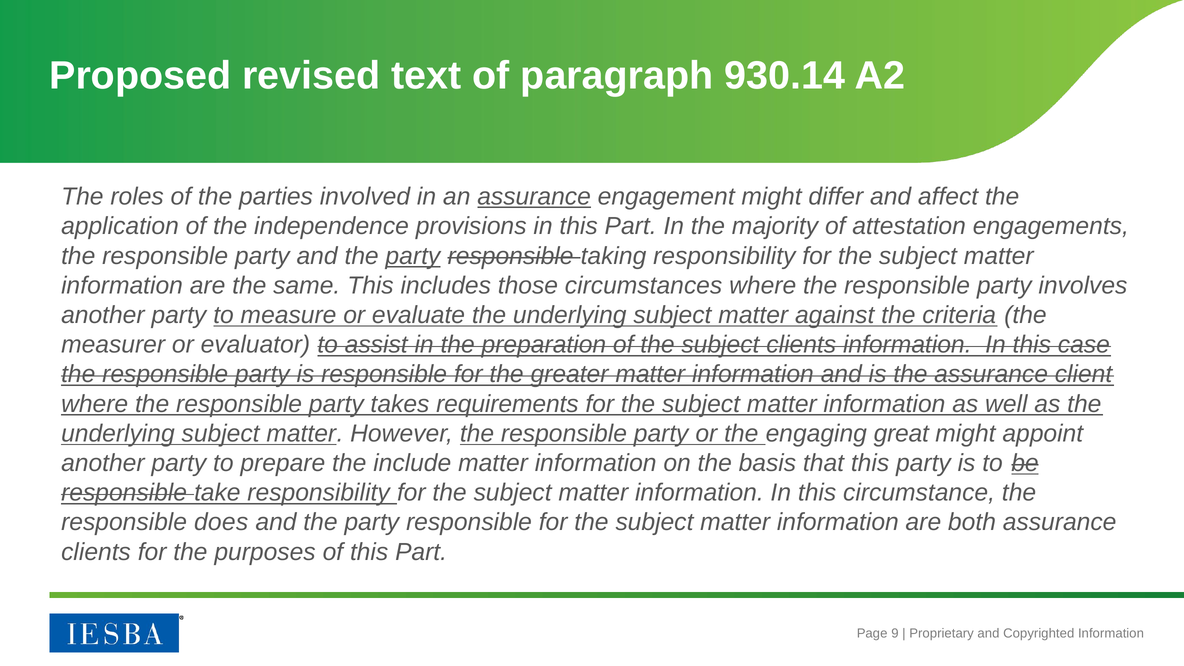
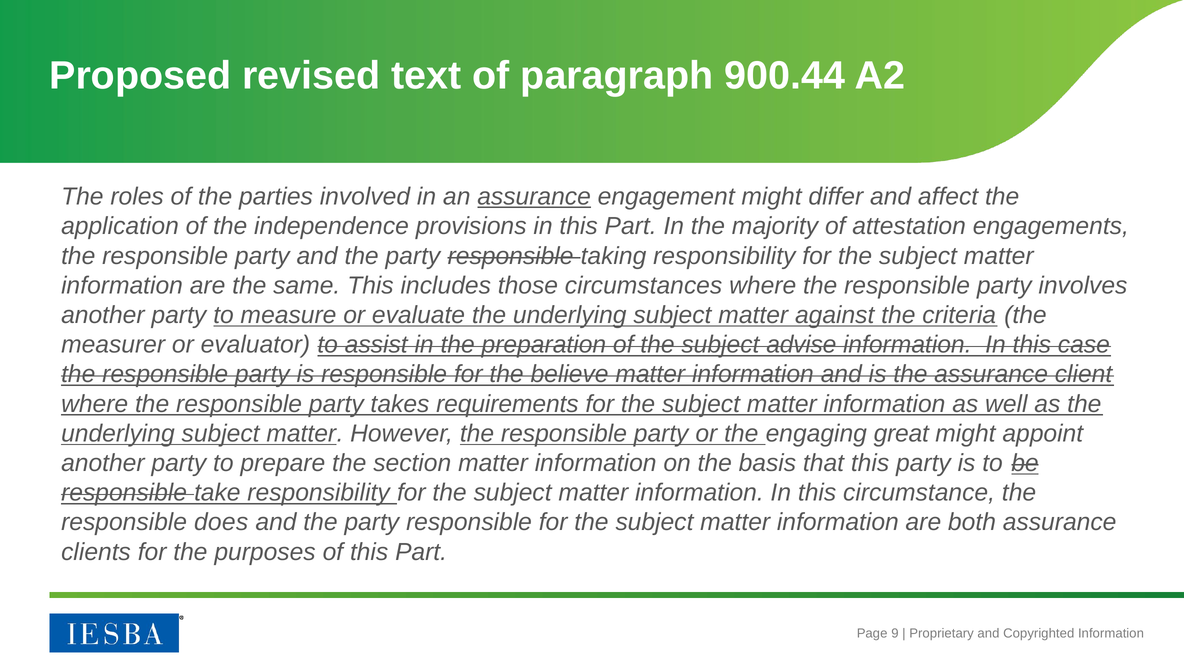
930.14: 930.14 -> 900.44
party at (413, 256) underline: present -> none
subject clients: clients -> advise
greater: greater -> believe
include: include -> section
